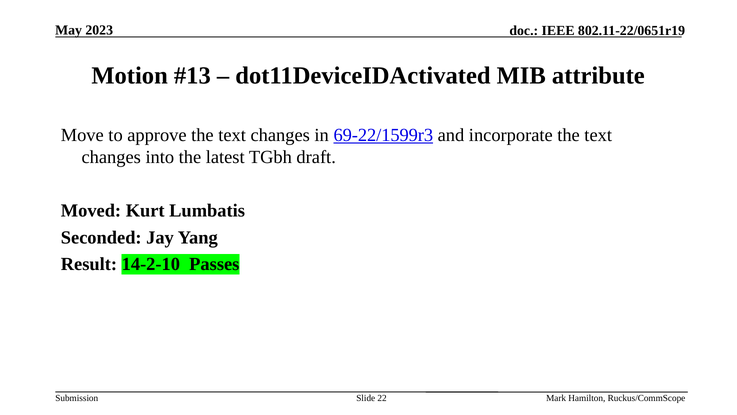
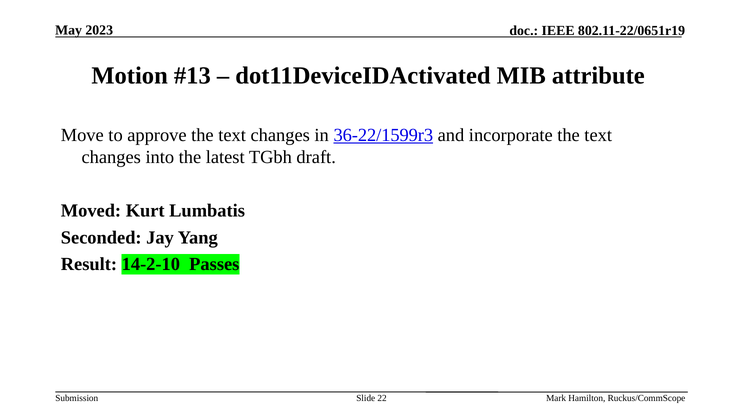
69-22/1599r3: 69-22/1599r3 -> 36-22/1599r3
